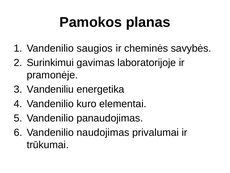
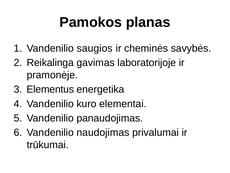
Surinkimui: Surinkimui -> Reikalinga
Vandeniliu: Vandeniliu -> Elementus
